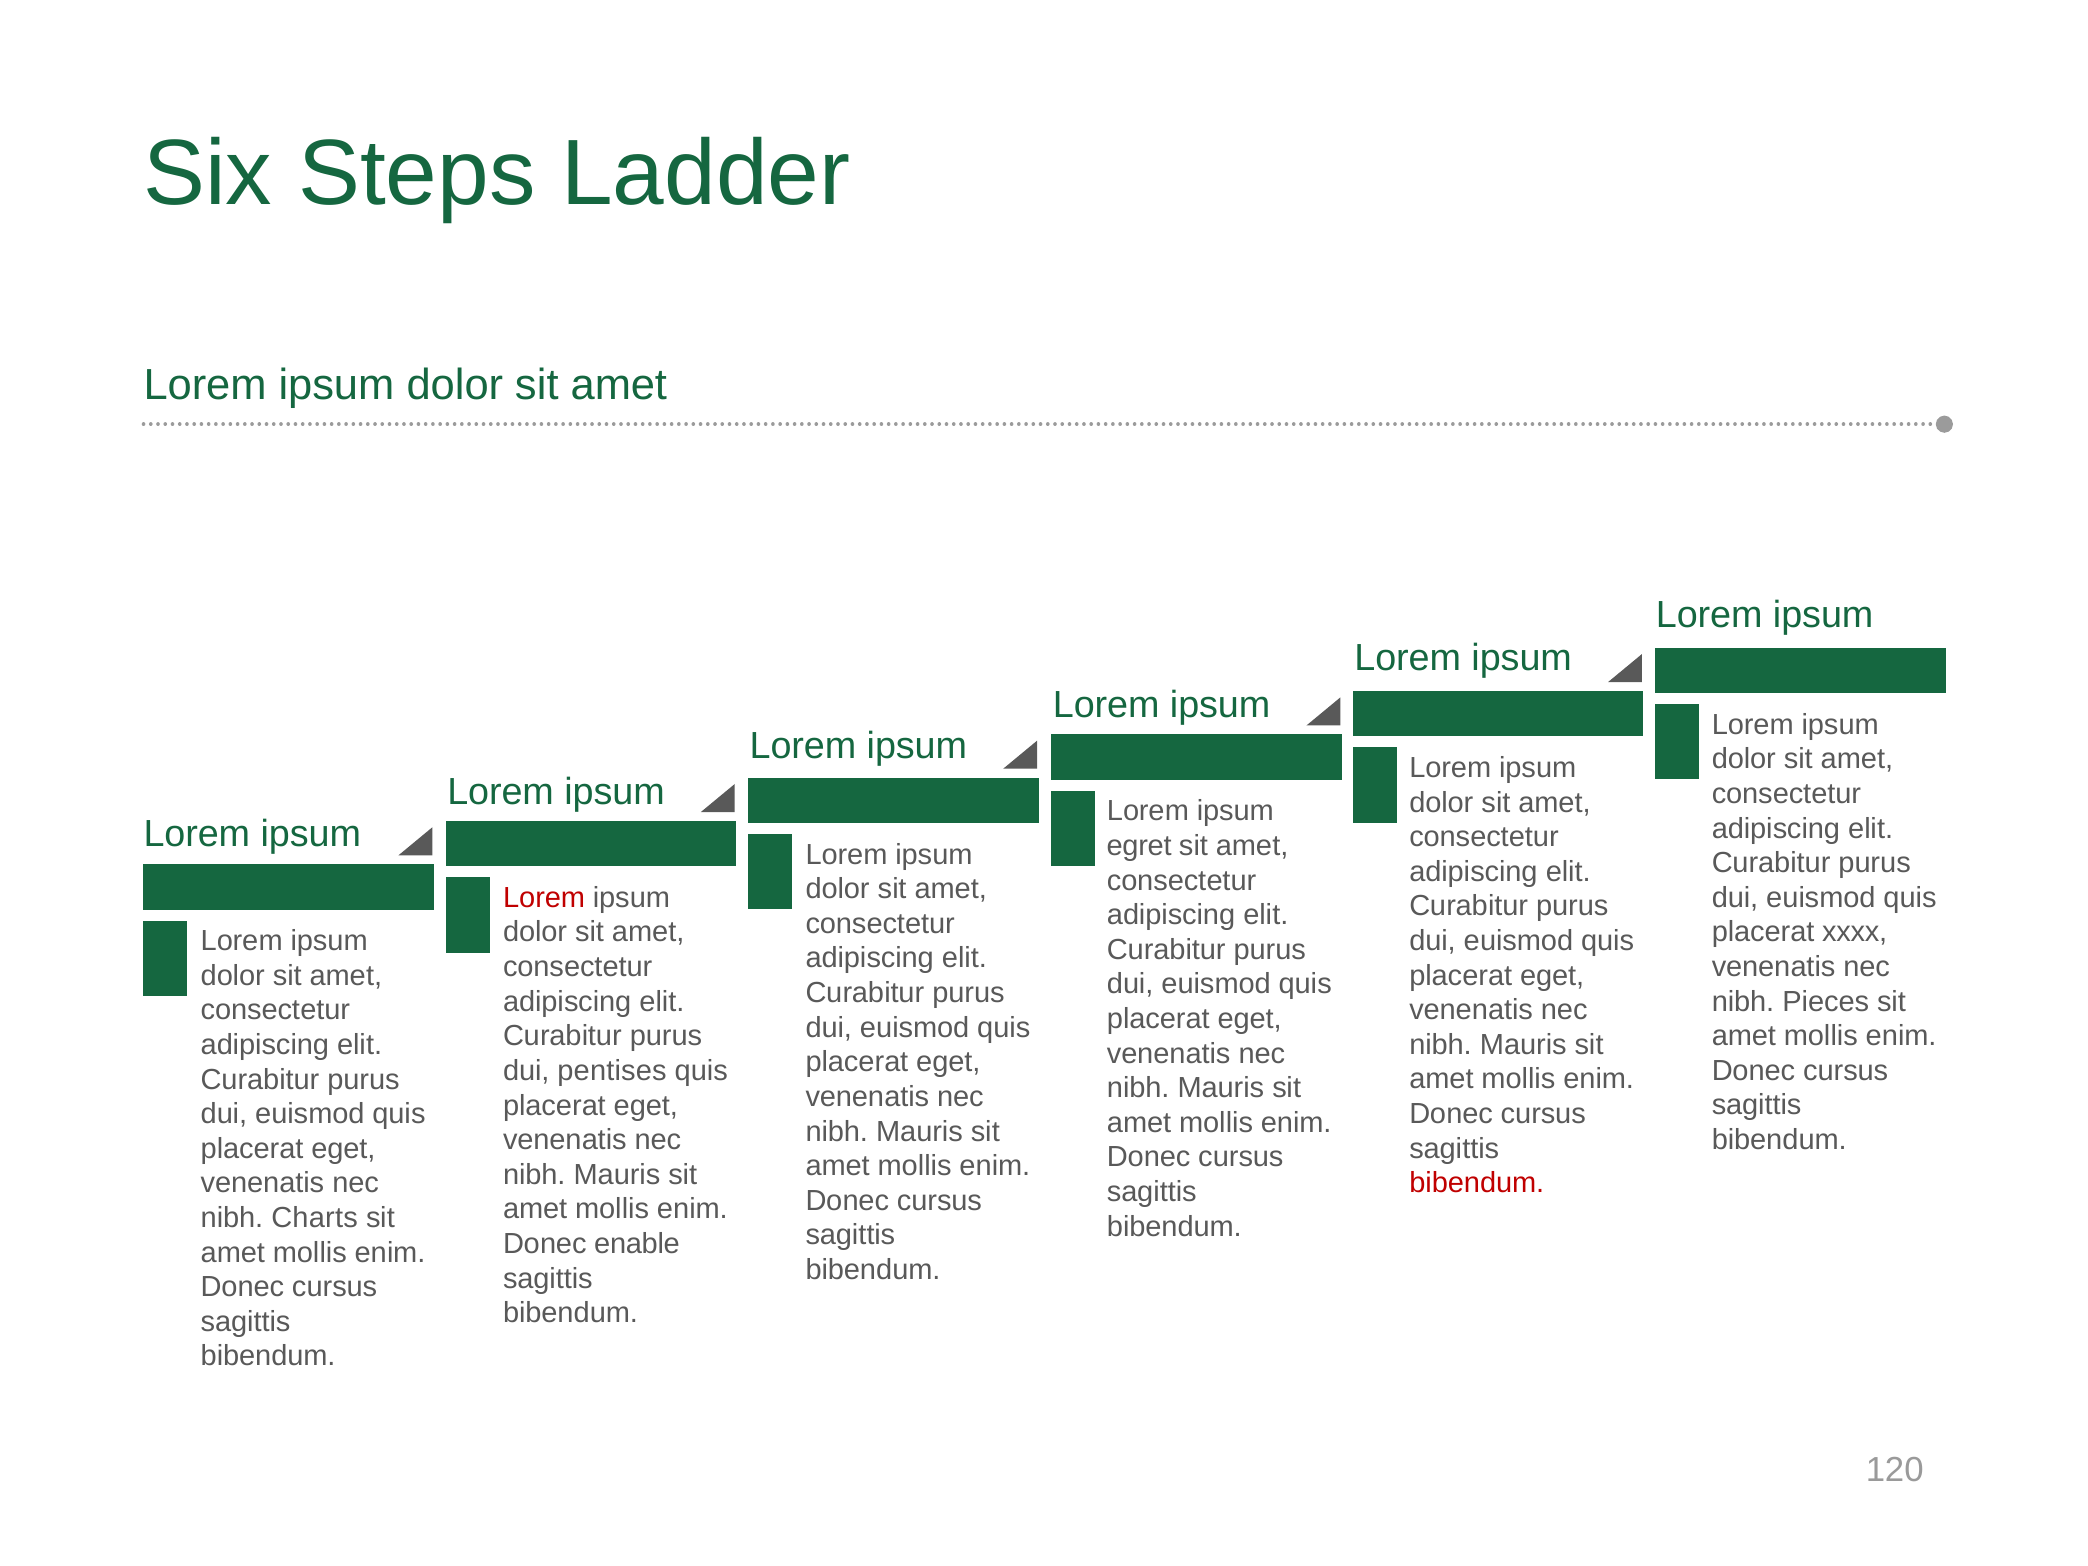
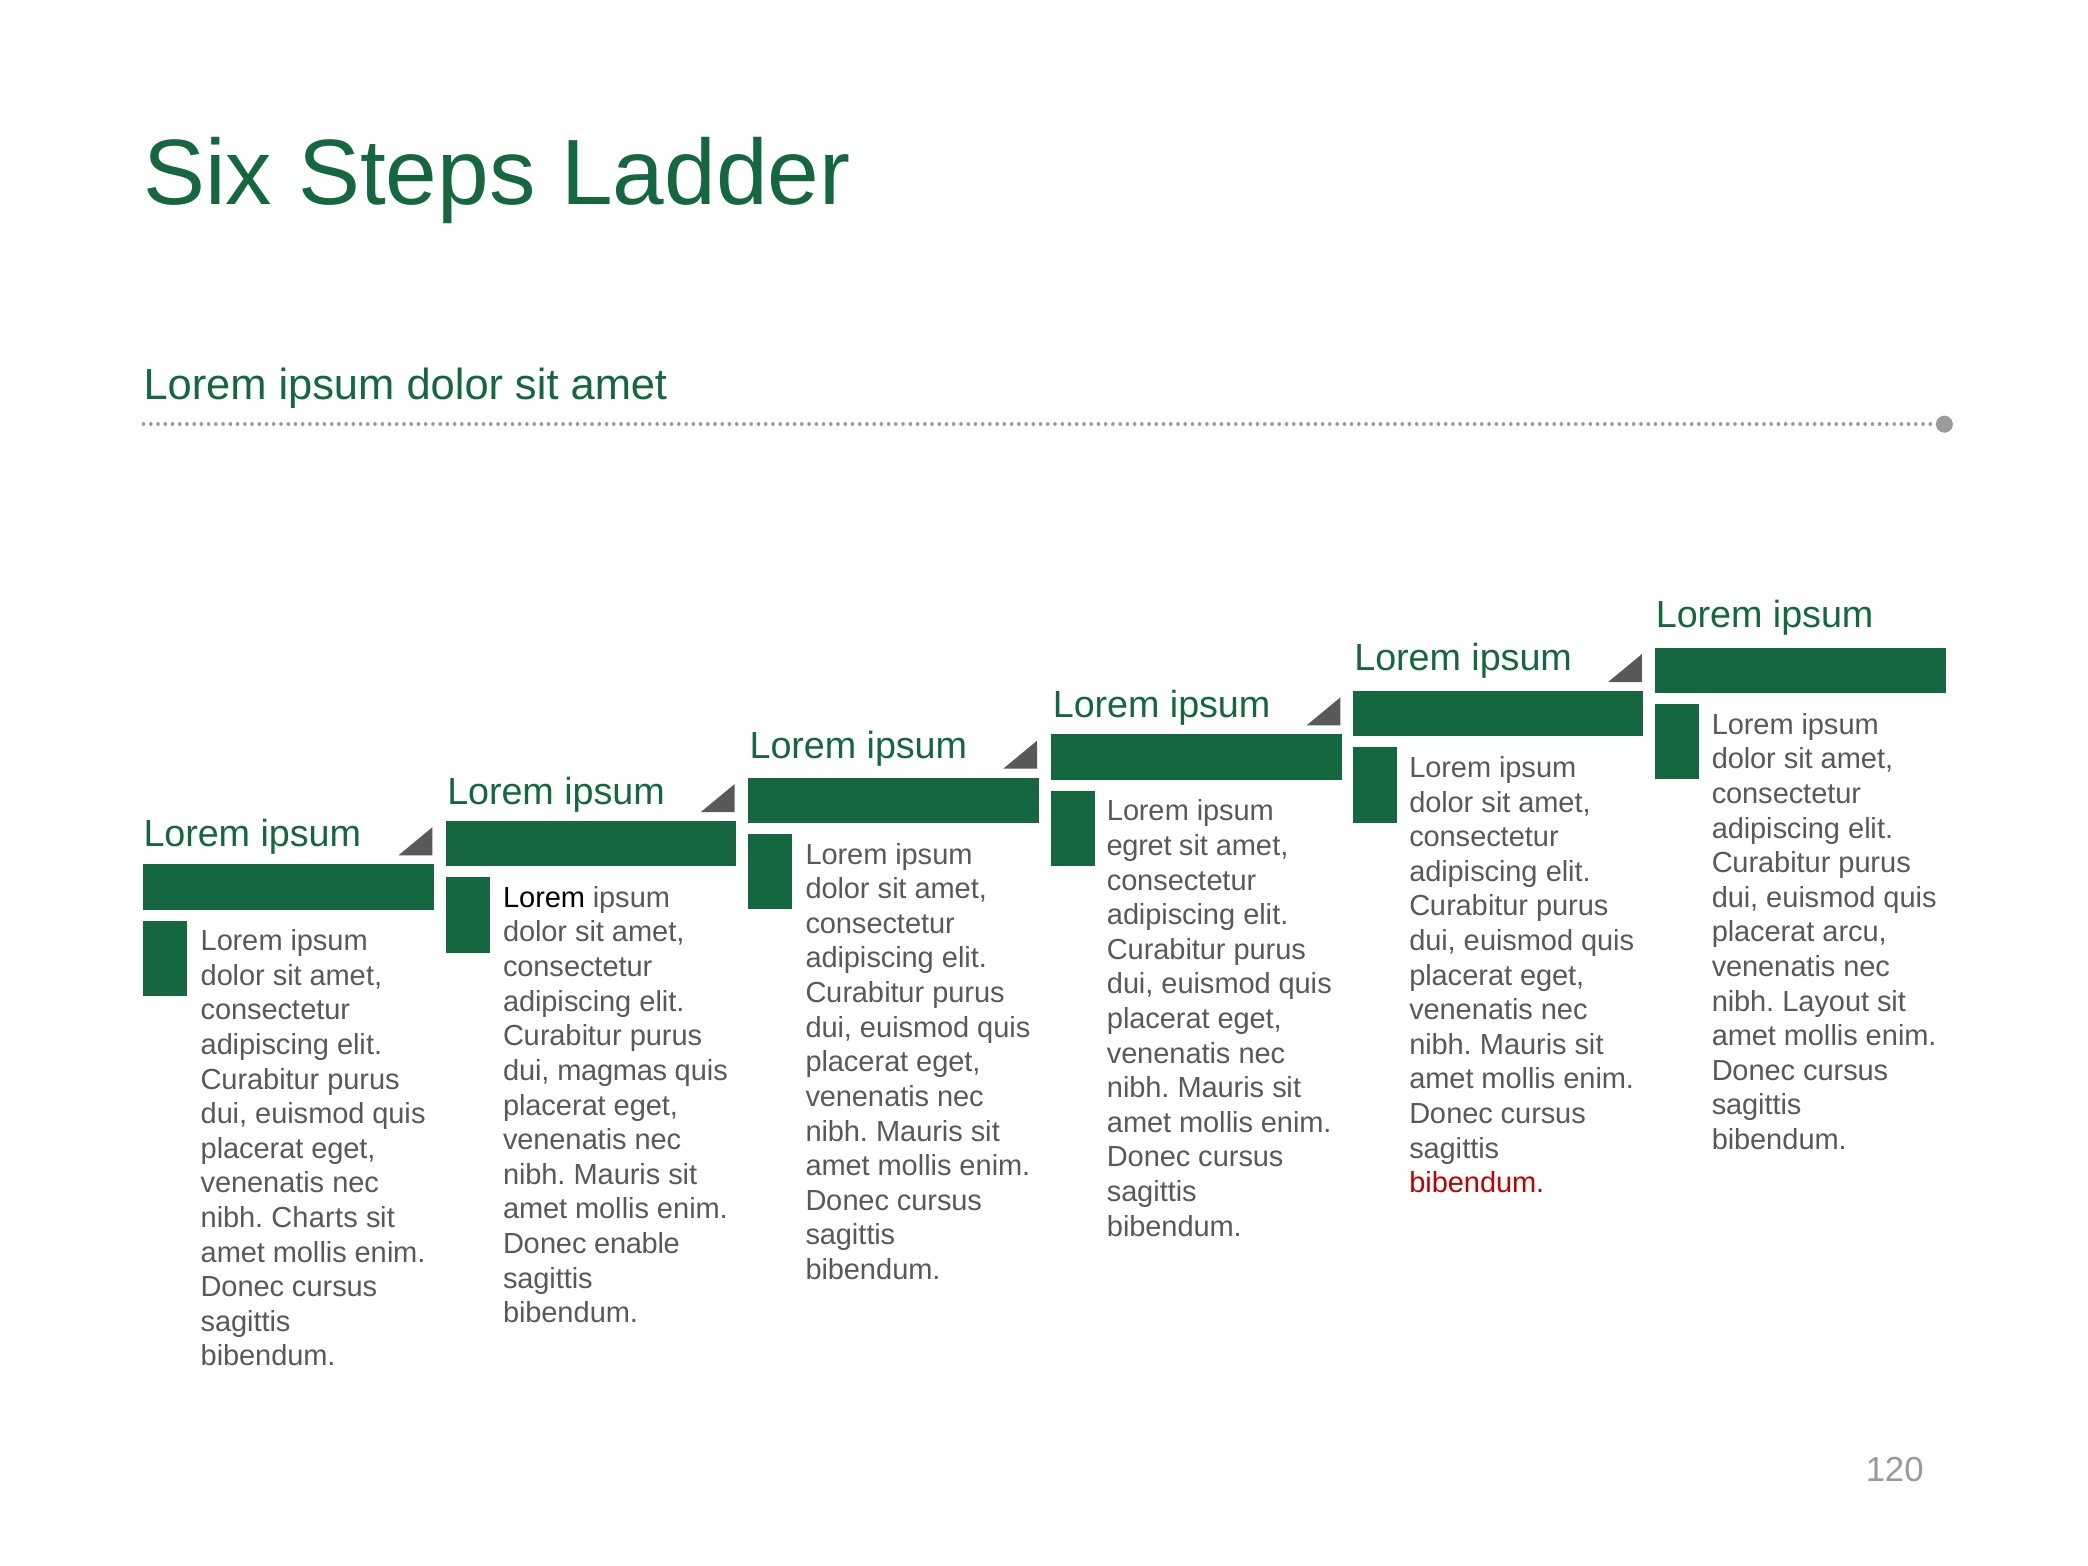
Lorem at (544, 898) colour: red -> black
xxxx: xxxx -> arcu
Pieces: Pieces -> Layout
pentises: pentises -> magmas
